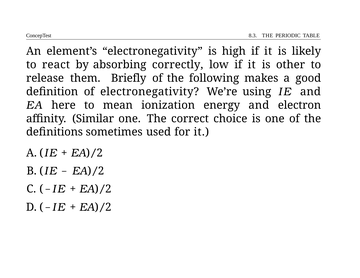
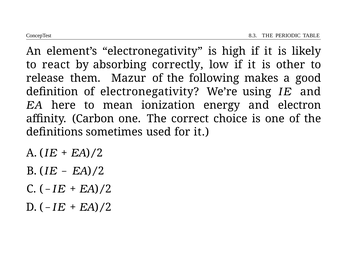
Briefly: Briefly -> Mazur
Similar: Similar -> Carbon
